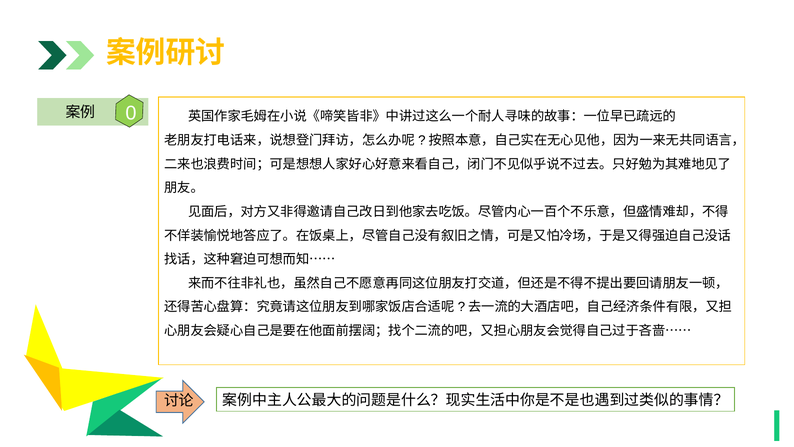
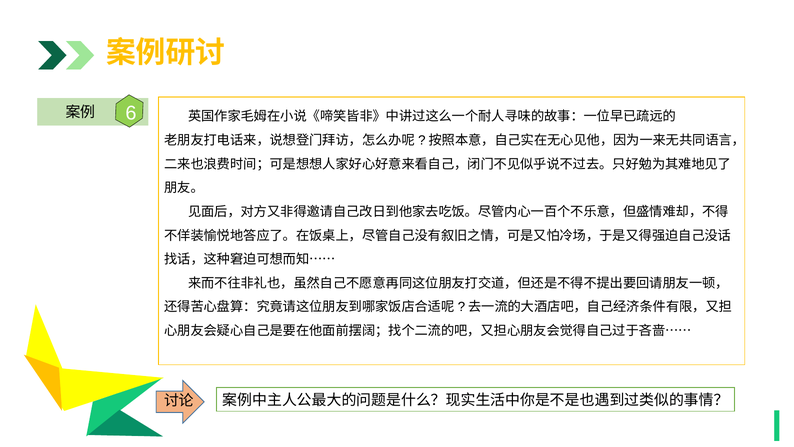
0: 0 -> 6
